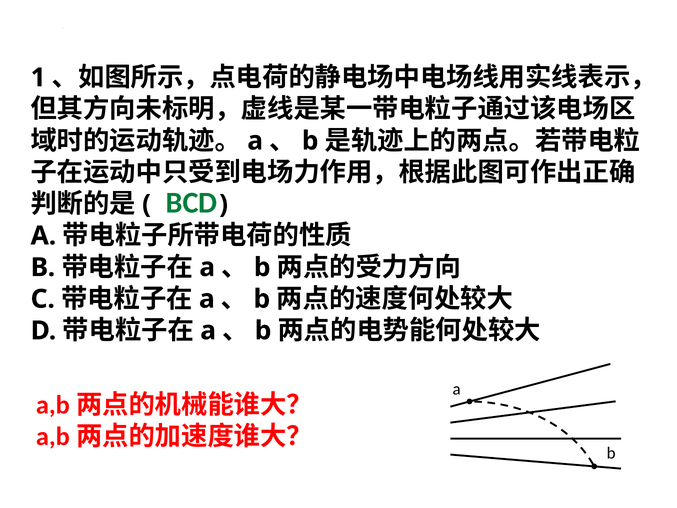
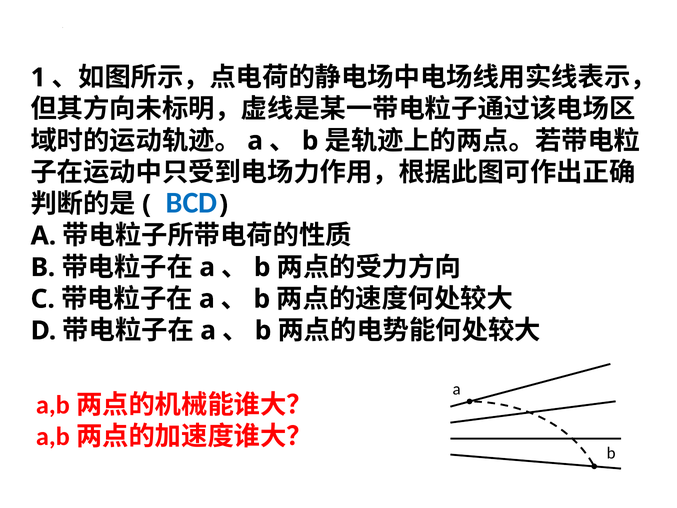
BCD colour: green -> blue
